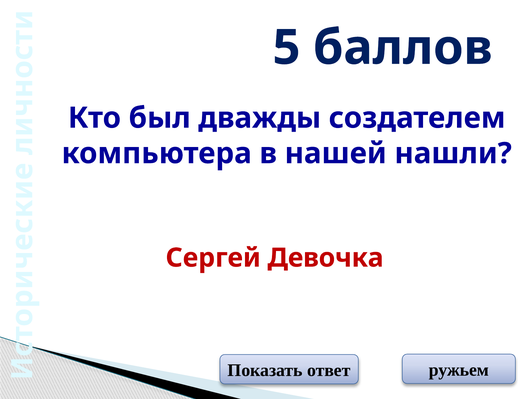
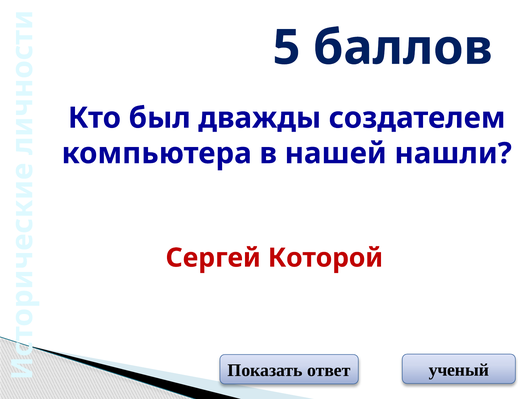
Девочка: Девочка -> Которой
ружьем: ружьем -> ученый
